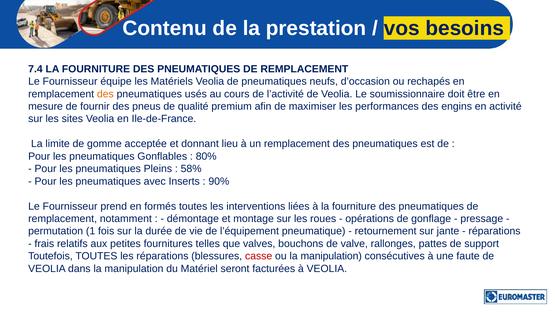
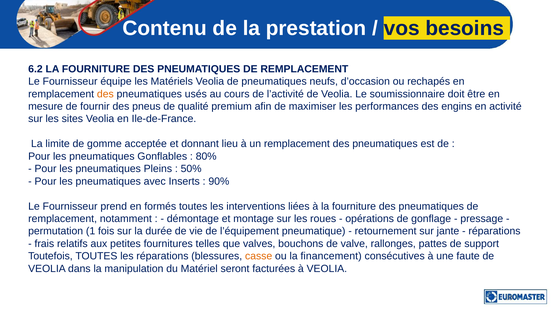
7.4: 7.4 -> 6.2
58%: 58% -> 50%
casse colour: red -> orange
ou la manipulation: manipulation -> financement
